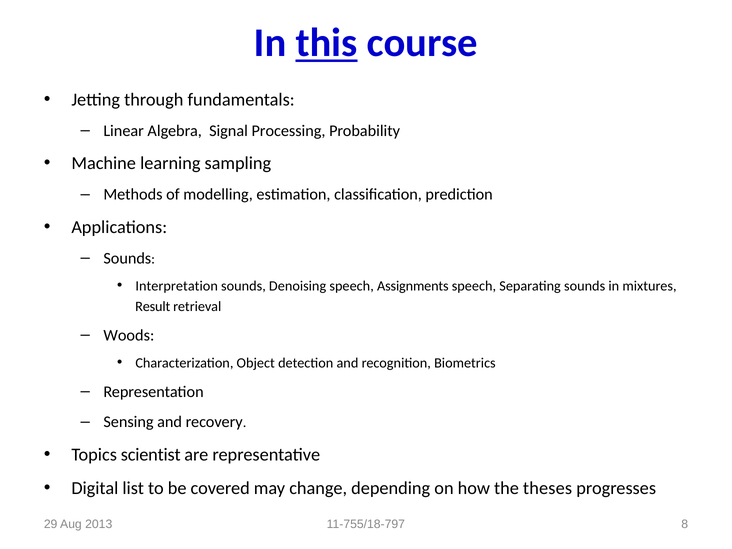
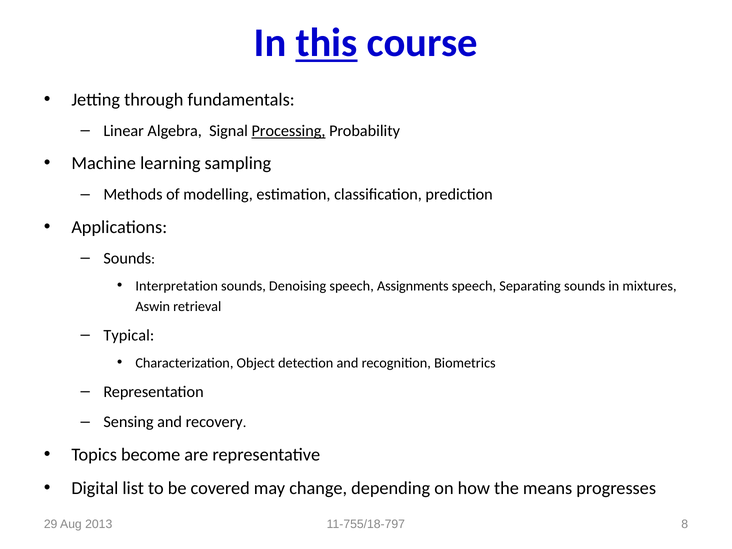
Processing underline: none -> present
Result: Result -> Aswin
Woods: Woods -> Typical
scientist: scientist -> become
theses: theses -> means
